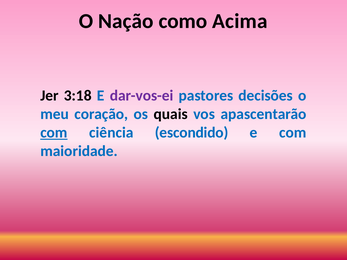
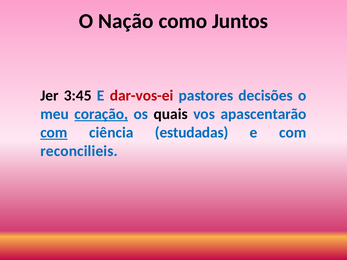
Acima: Acima -> Juntos
3:18: 3:18 -> 3:45
dar-vos-ei colour: purple -> red
coração underline: none -> present
escondido: escondido -> estudadas
maioridade: maioridade -> reconcilieis
